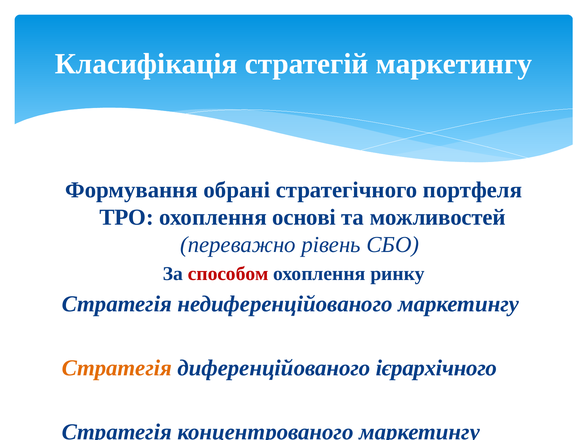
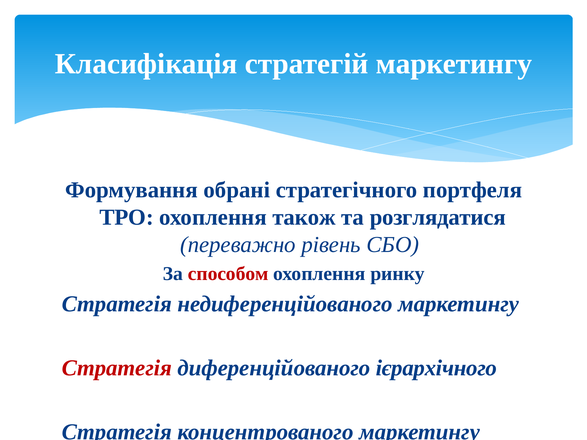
основі: основі -> також
можливостей: можливостей -> розглядатися
Стратегія at (117, 368) colour: orange -> red
